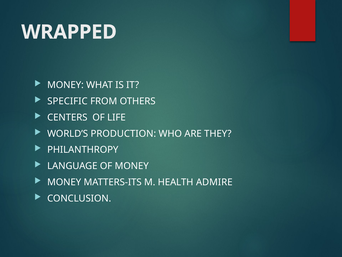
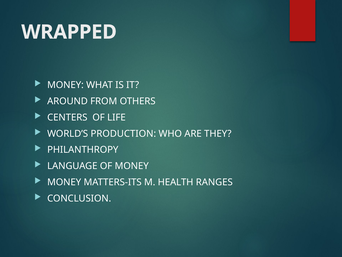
SPECIFIC: SPECIFIC -> AROUND
ADMIRE: ADMIRE -> RANGES
